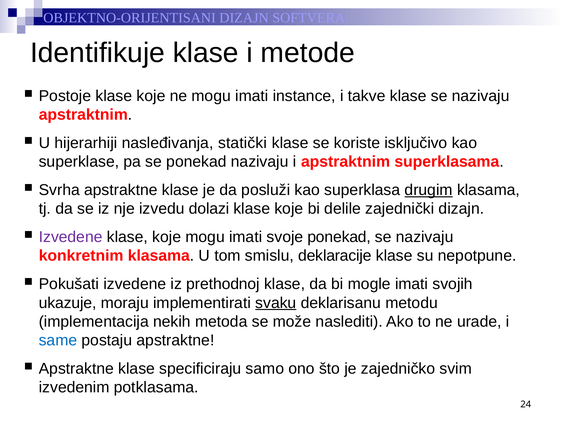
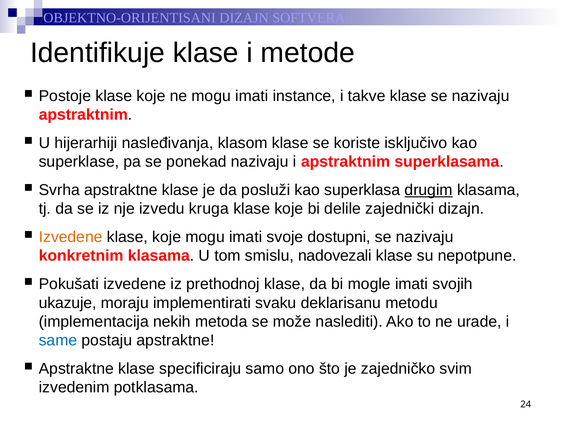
statički: statički -> klasom
dolazi: dolazi -> kruga
Izvedene at (71, 237) colour: purple -> orange
svoje ponekad: ponekad -> dostupni
deklaracije: deklaracije -> nadovezali
svaku underline: present -> none
